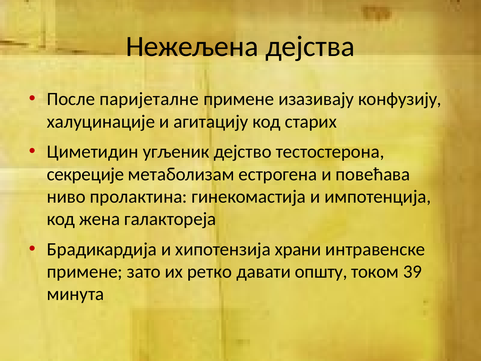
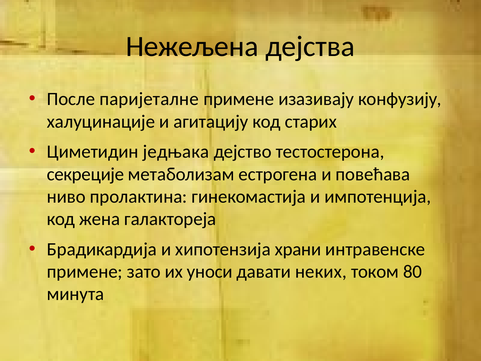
угљеник: угљеник -> једњака
ретко: ретко -> уноси
општу: општу -> неких
39: 39 -> 80
